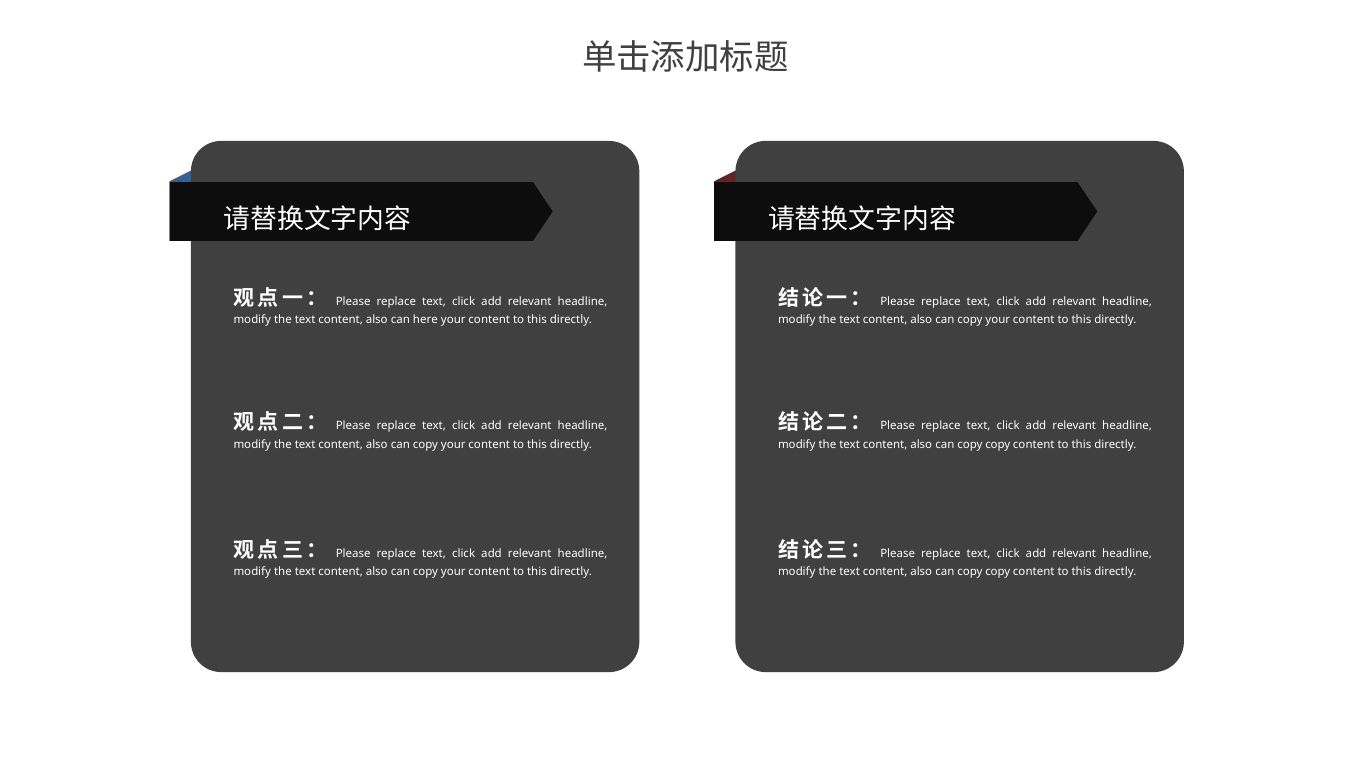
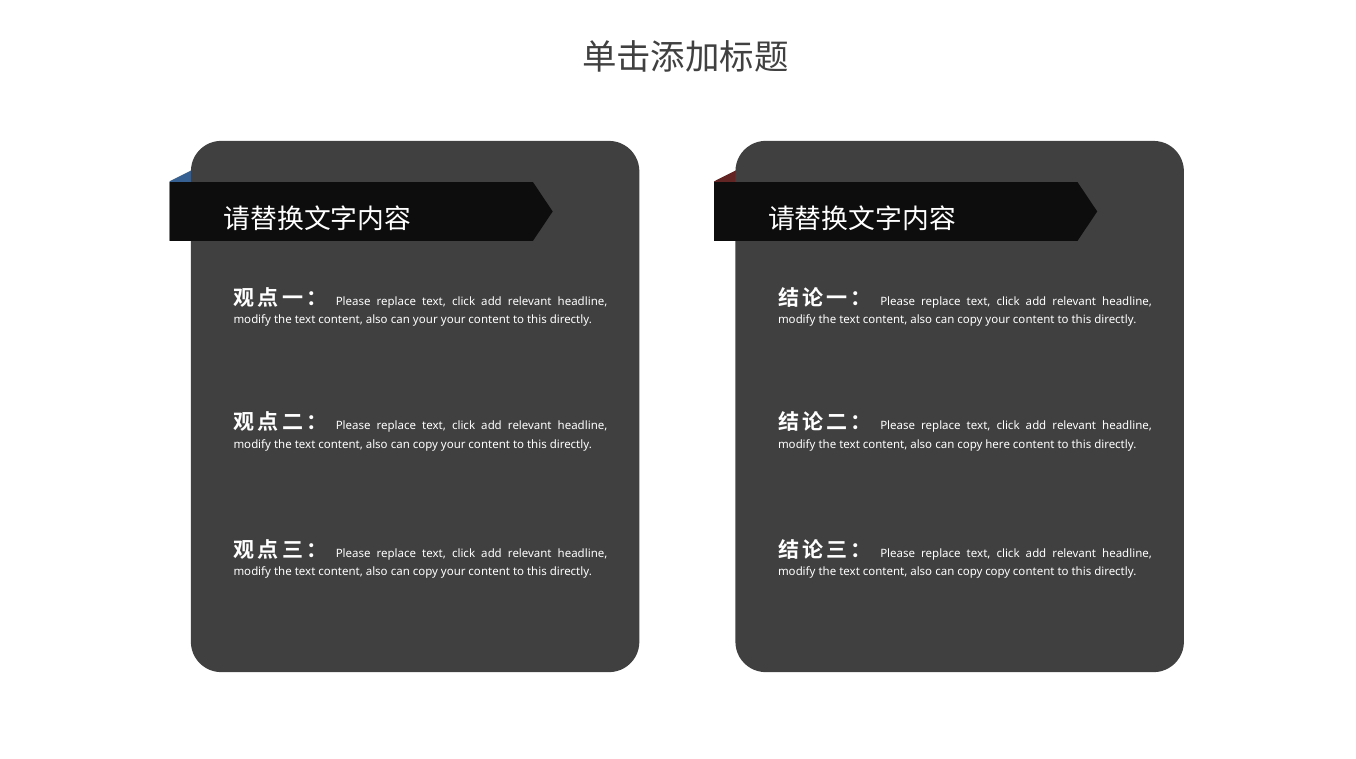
can here: here -> your
copy at (998, 445): copy -> here
